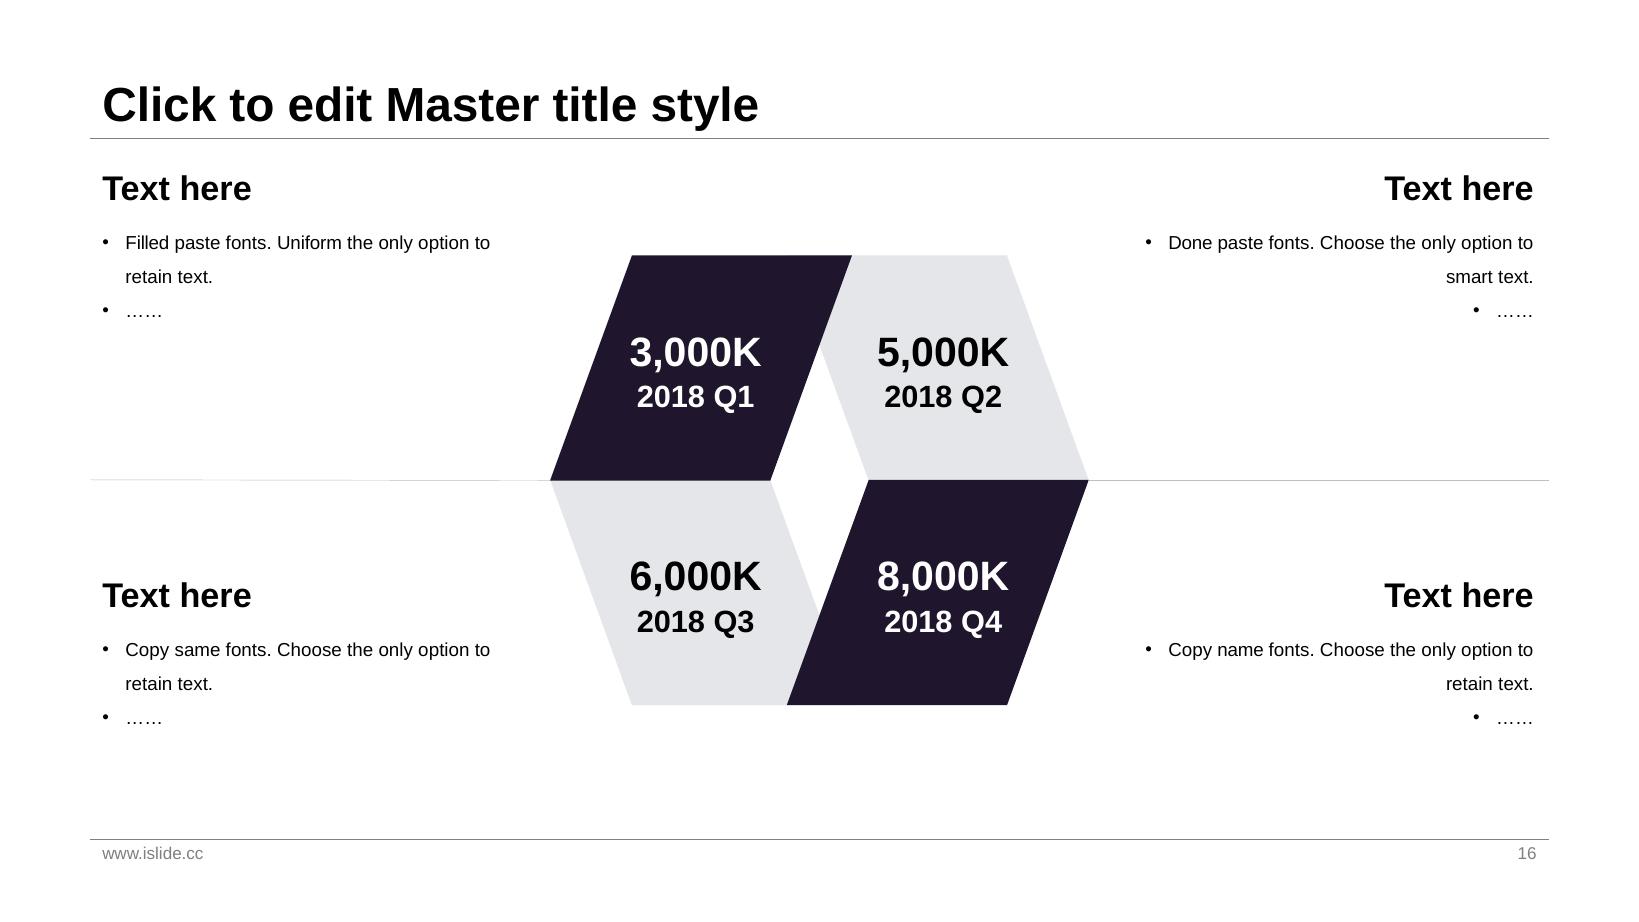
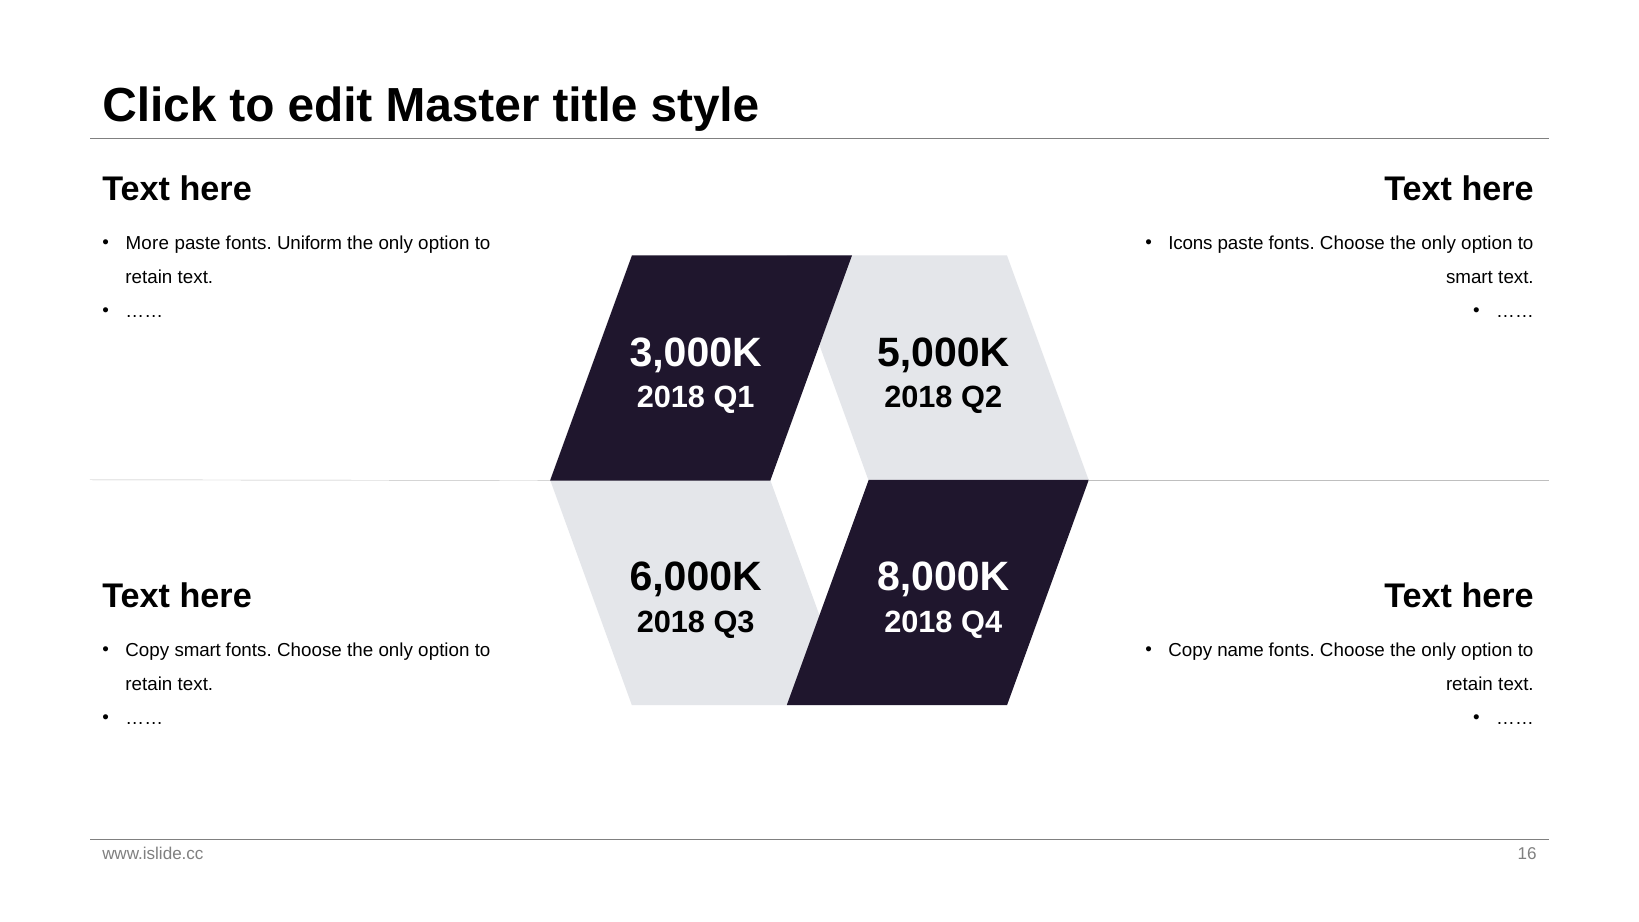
Filled: Filled -> More
Done: Done -> Icons
Copy same: same -> smart
